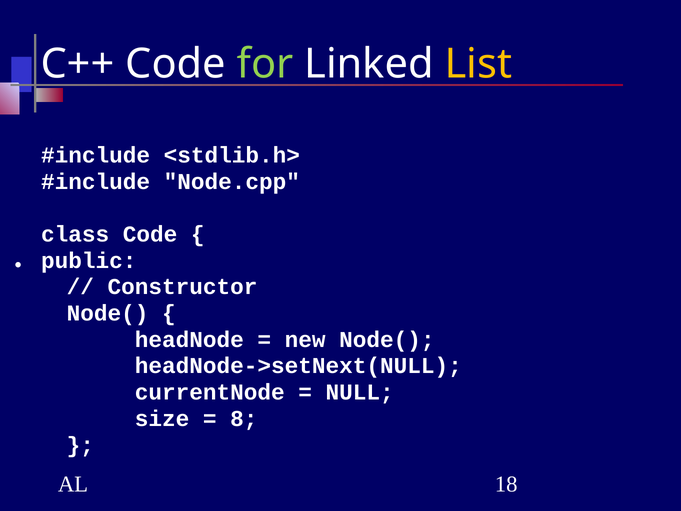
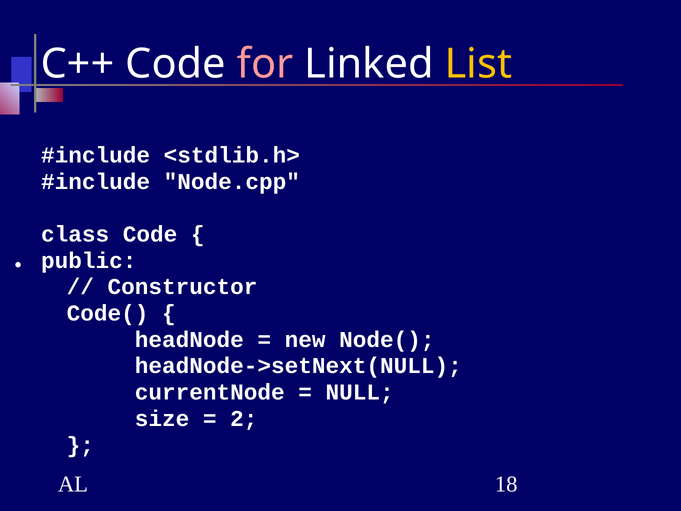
for colour: light green -> pink
Node( at (108, 313): Node( -> Code(
8: 8 -> 2
